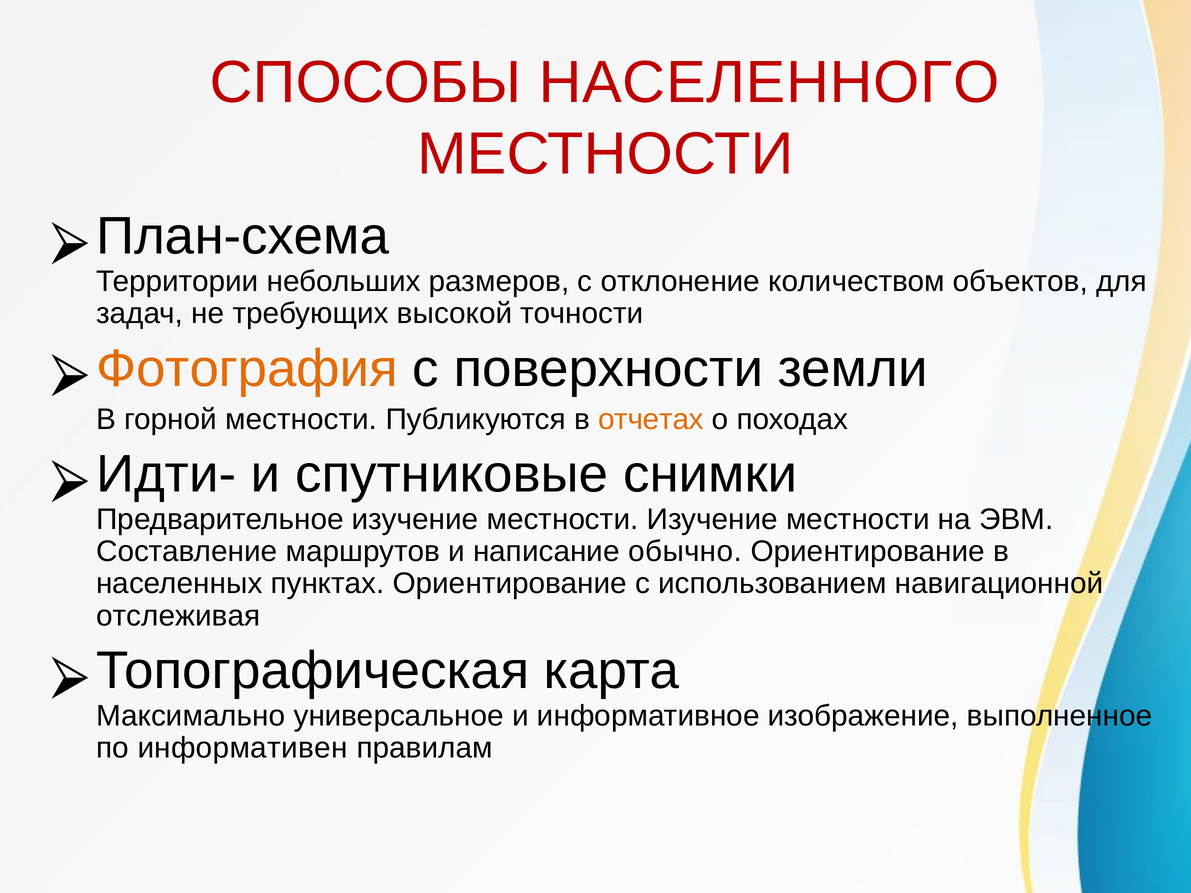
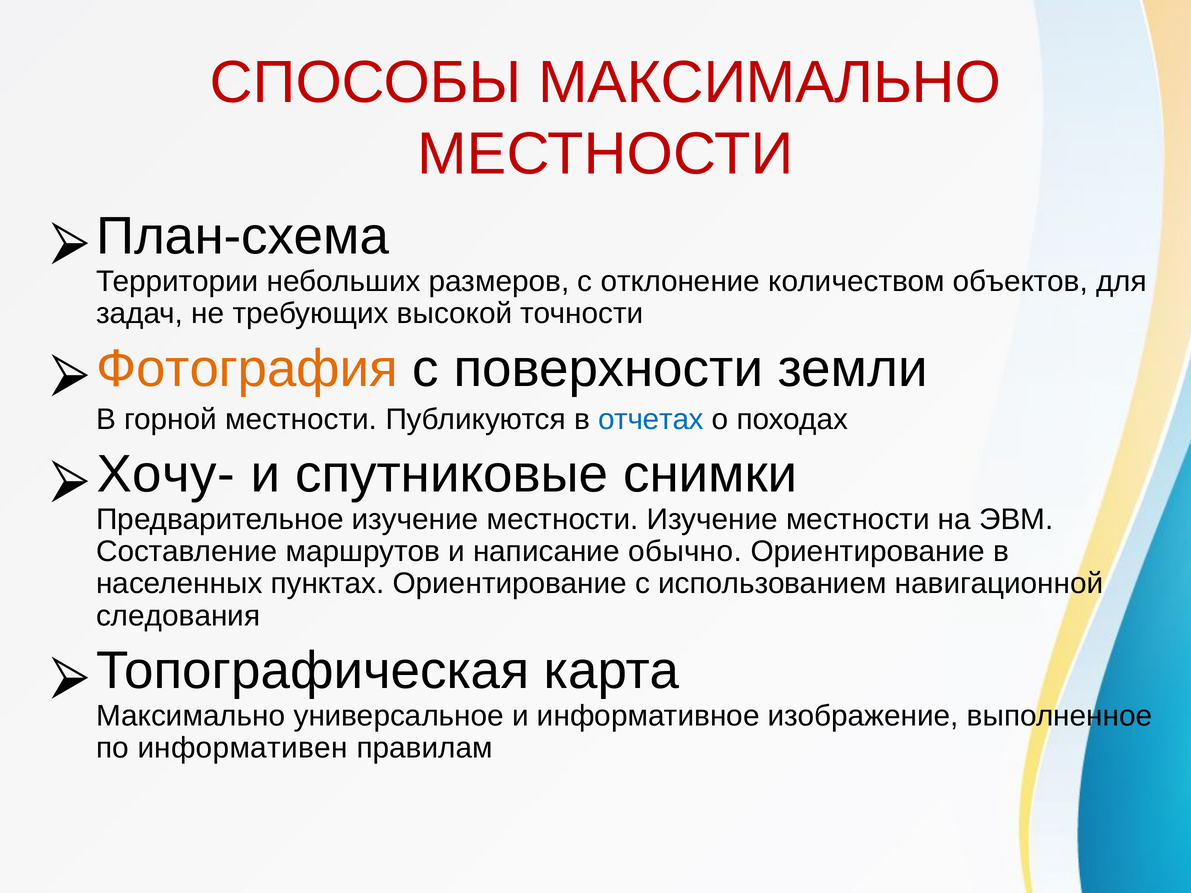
СПОСОБЫ НАСЕЛЕННОГО: НАСЕЛЕННОГО -> МАКСИМАЛЬНО
отчетах colour: orange -> blue
Идти-: Идти- -> Хочу-
отслеживая: отслеживая -> следования
